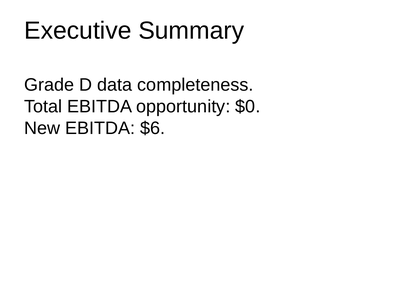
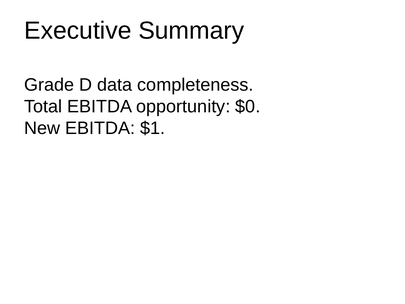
$6: $6 -> $1
